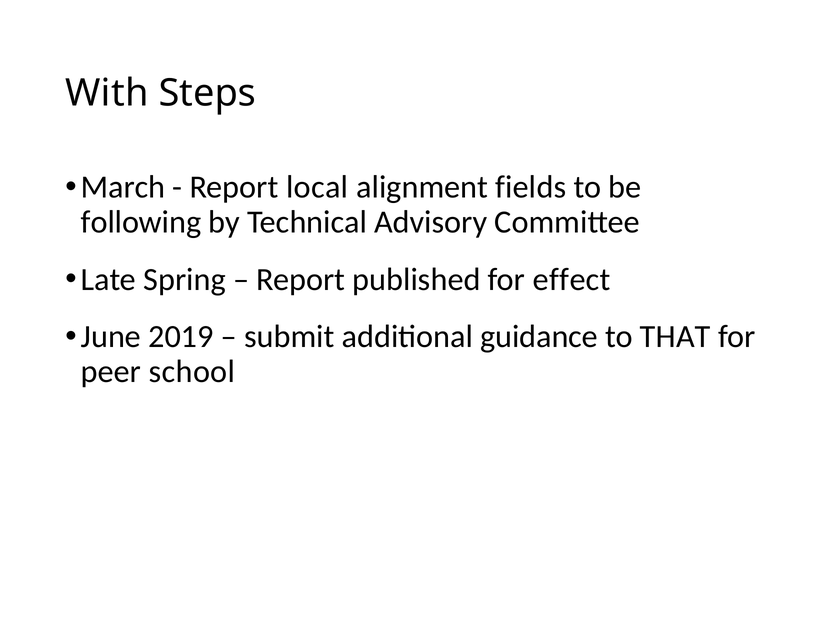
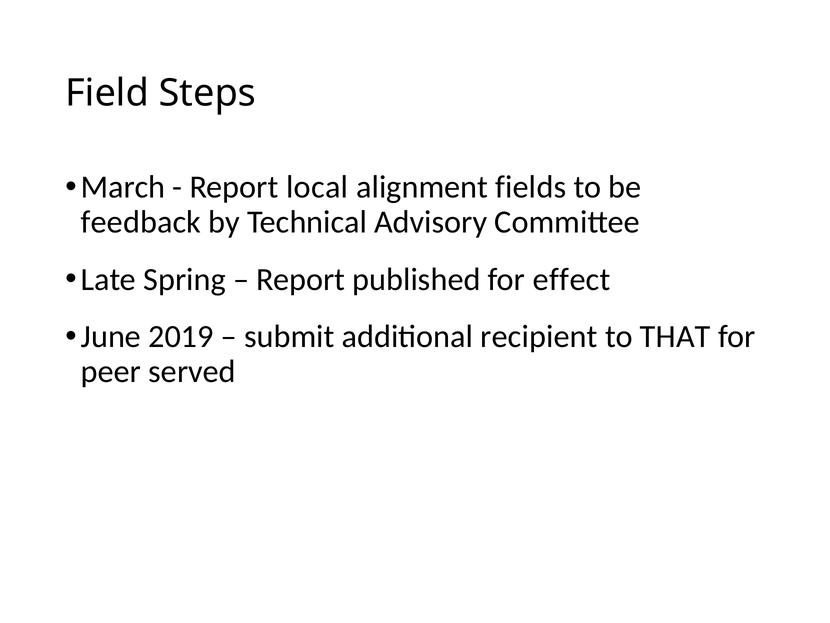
With: With -> Field
following: following -> feedback
guidance: guidance -> recipient
school: school -> served
